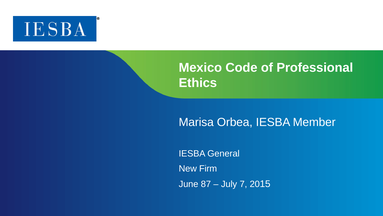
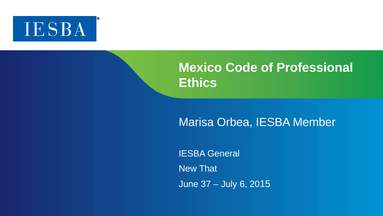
Firm: Firm -> That
87: 87 -> 37
7: 7 -> 6
